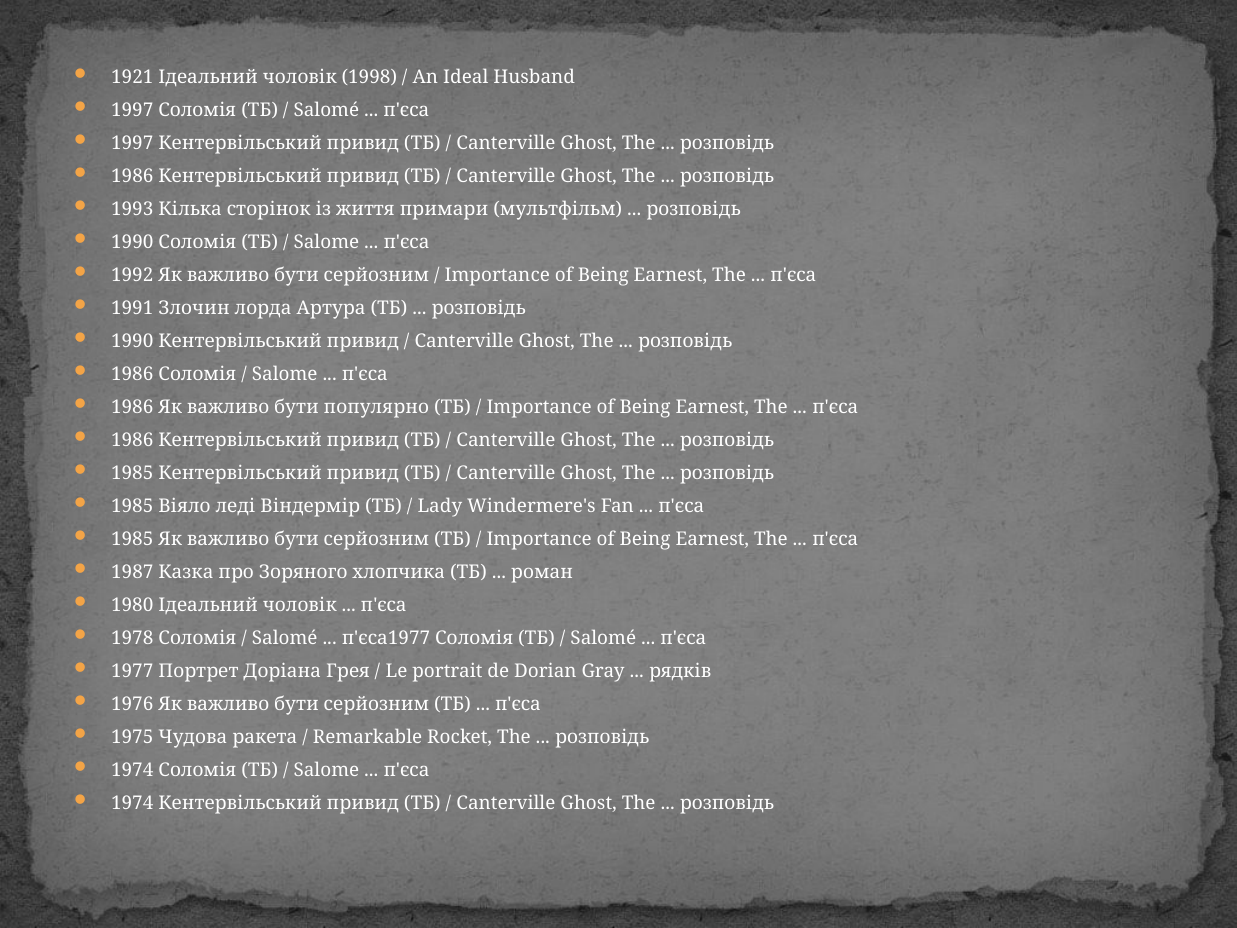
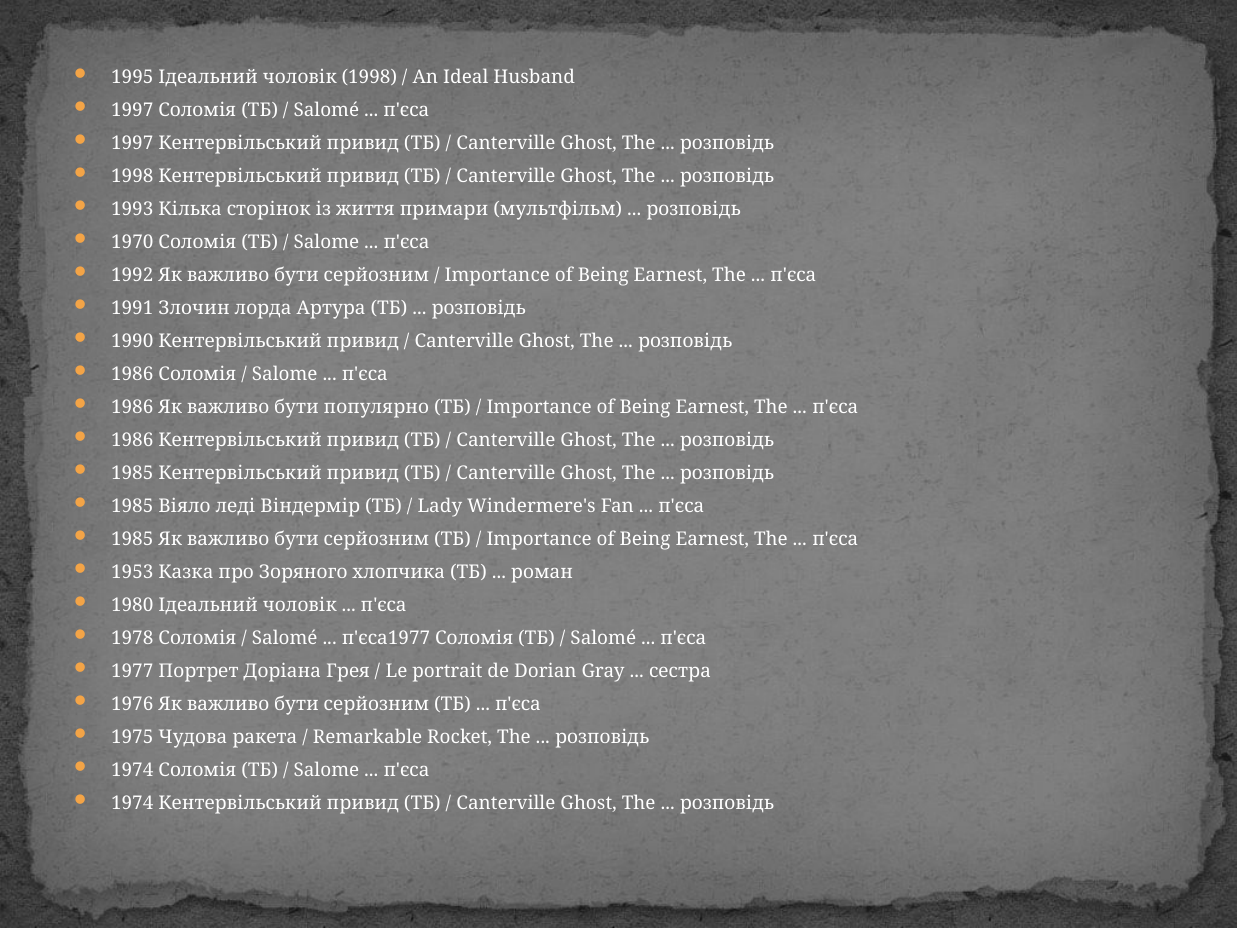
1921: 1921 -> 1995
1986 at (132, 176): 1986 -> 1998
1990 at (132, 242): 1990 -> 1970
1987: 1987 -> 1953
рядків: рядків -> сестра
